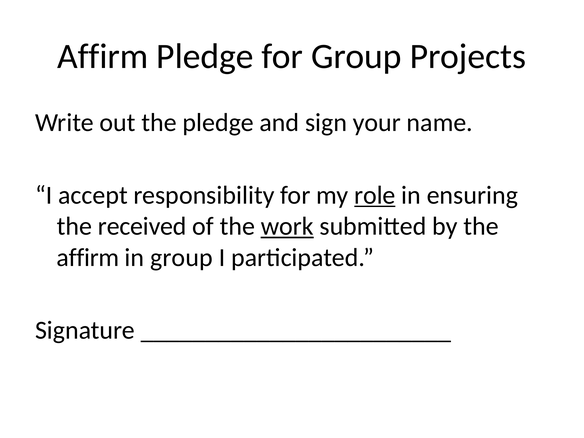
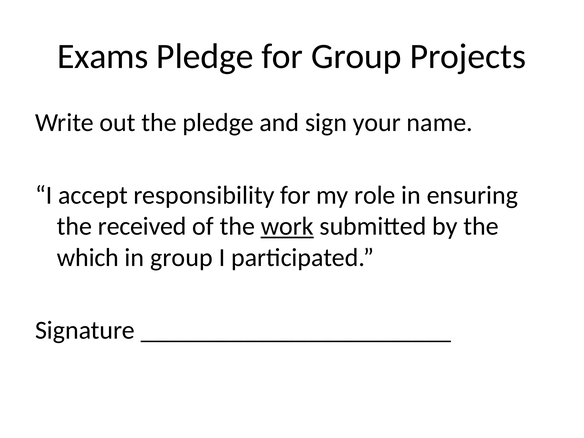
Affirm at (103, 57): Affirm -> Exams
role underline: present -> none
affirm at (88, 258): affirm -> which
